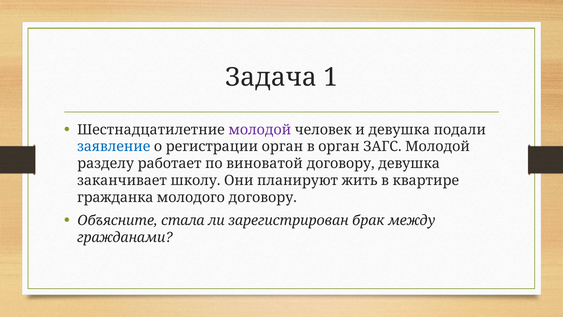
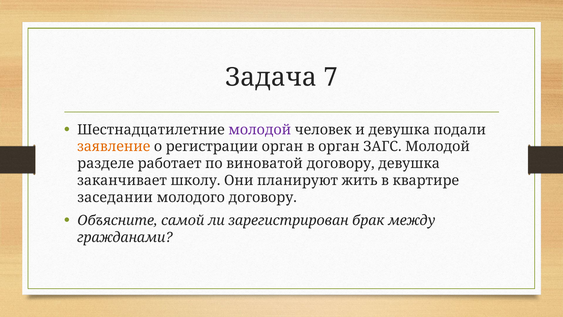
1: 1 -> 7
заявление colour: blue -> orange
разделу: разделу -> разделе
гражданка: гражданка -> заседании
стала: стала -> самой
